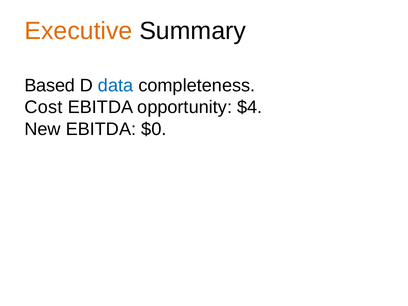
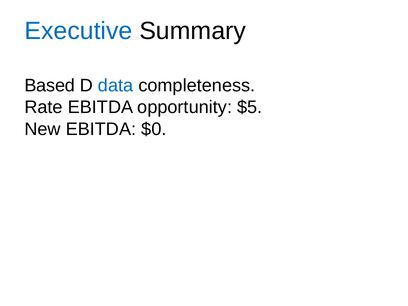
Executive colour: orange -> blue
Cost: Cost -> Rate
$4: $4 -> $5
